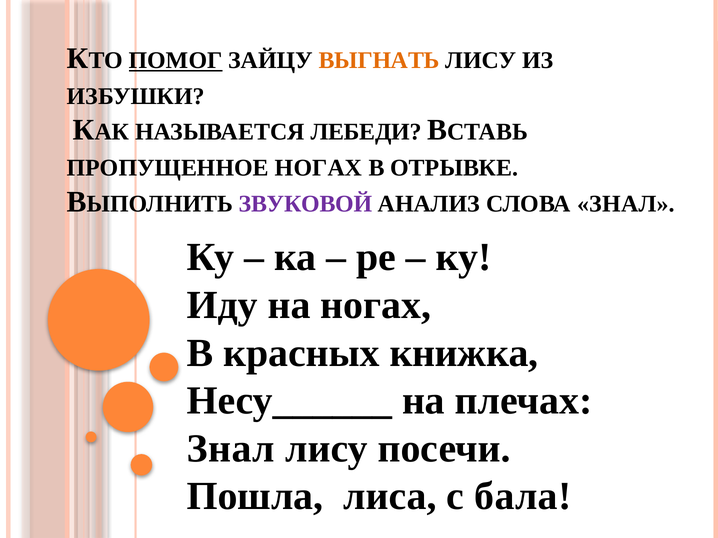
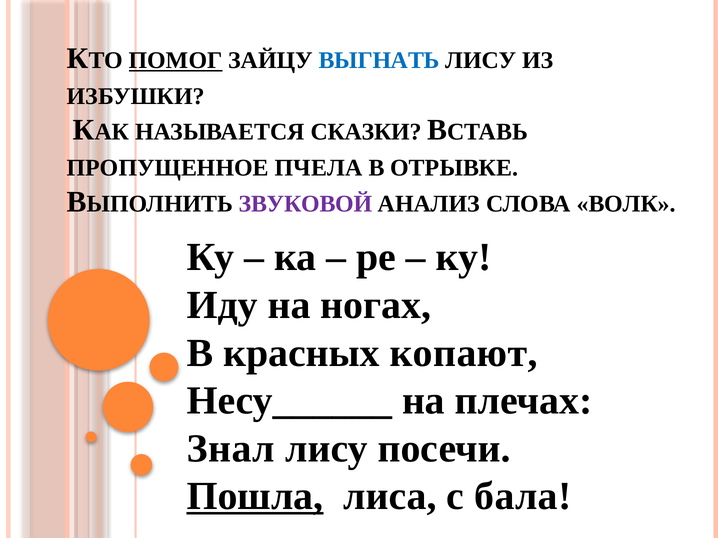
ВЫГНАТЬ colour: orange -> blue
ЛЕБЕДИ: ЛЕБЕДИ -> СКАЗКИ
ПРОПУЩЕННОЕ НОГАХ: НОГАХ -> ПЧЕЛА
СЛОВА ЗНАЛ: ЗНАЛ -> ВОЛК
книжка: книжка -> копают
Пошла underline: none -> present
